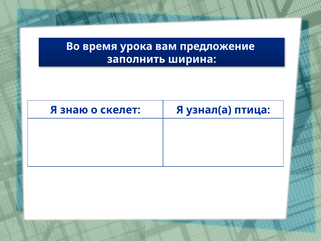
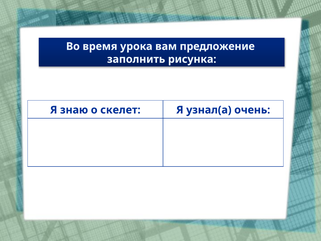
ширина: ширина -> рисунка
птица: птица -> очень
